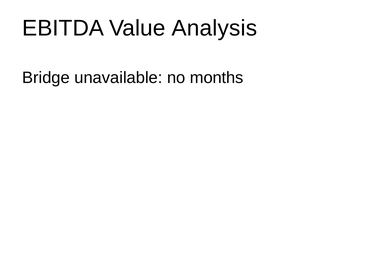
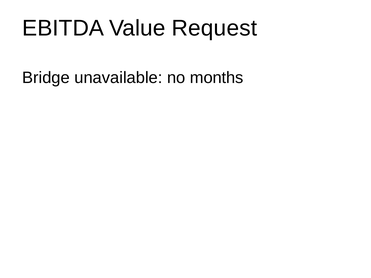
Analysis: Analysis -> Request
